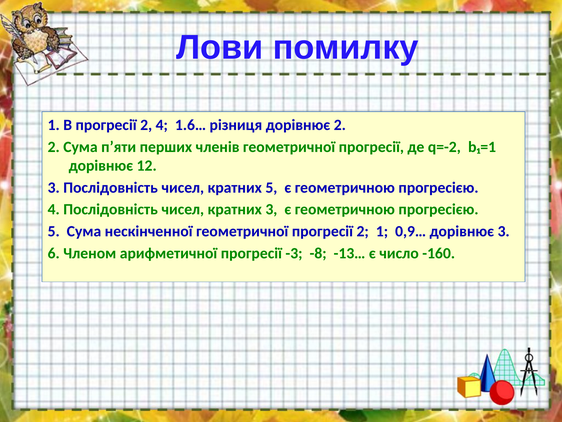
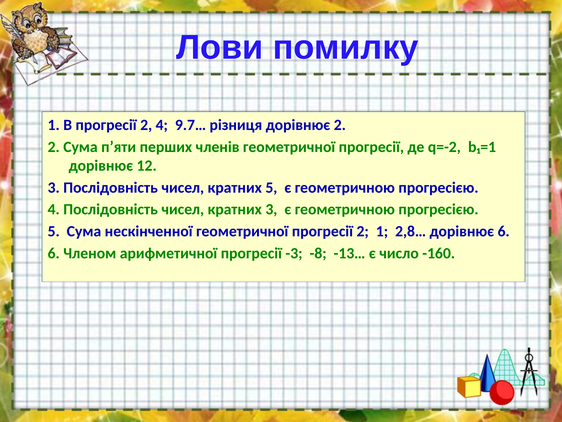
1.6…: 1.6… -> 9.7…
0,9…: 0,9… -> 2,8…
дорівнює 3: 3 -> 6
